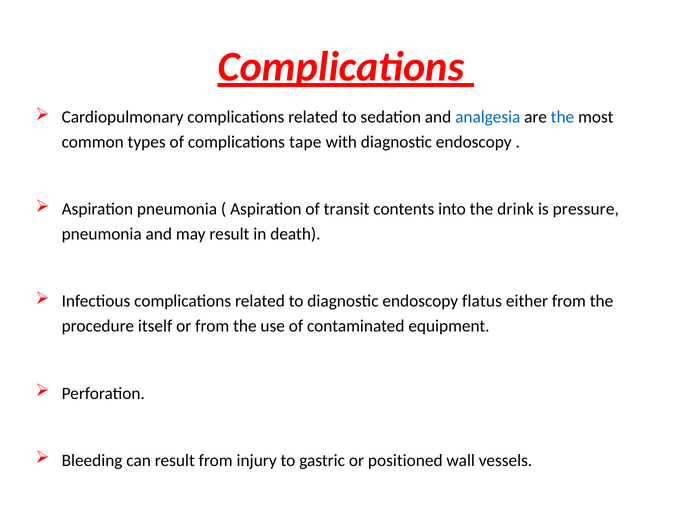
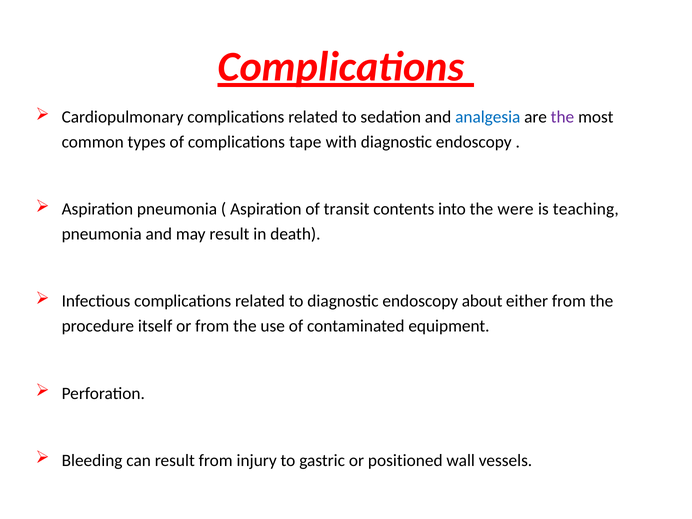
the at (562, 117) colour: blue -> purple
drink: drink -> were
pressure: pressure -> teaching
flatus: flatus -> about
